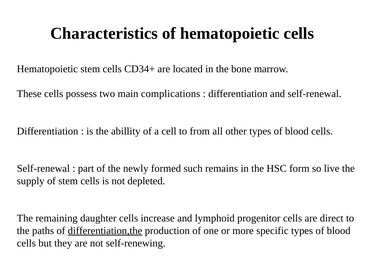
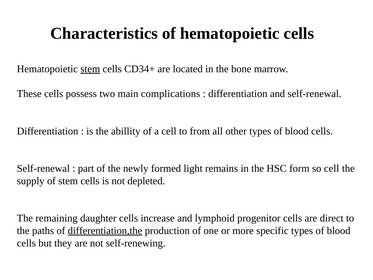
stem at (90, 69) underline: none -> present
such: such -> light
so live: live -> cell
